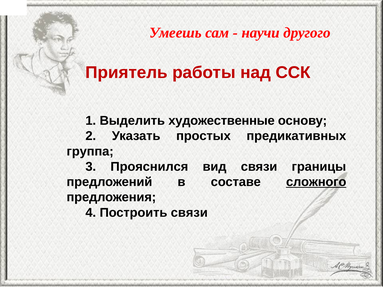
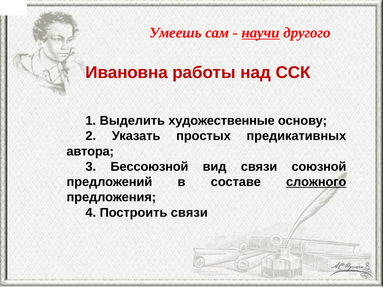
научи underline: none -> present
Приятель: Приятель -> Ивановна
группа: группа -> автора
Прояснился: Прояснился -> Бессоюзной
границы: границы -> союзной
